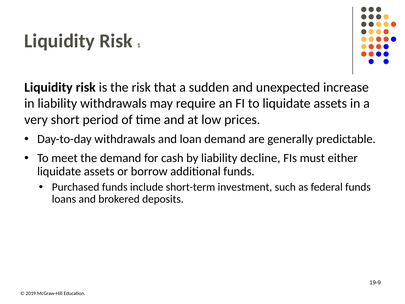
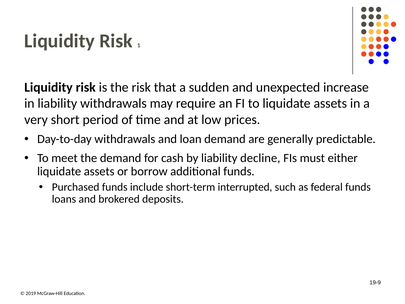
investment: investment -> interrupted
